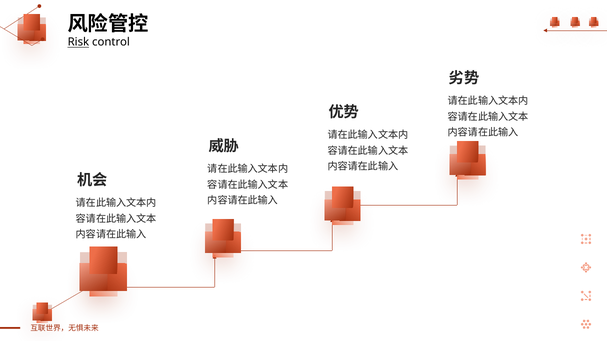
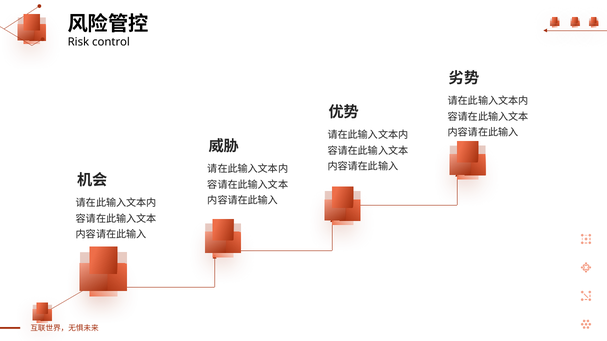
Risk underline: present -> none
